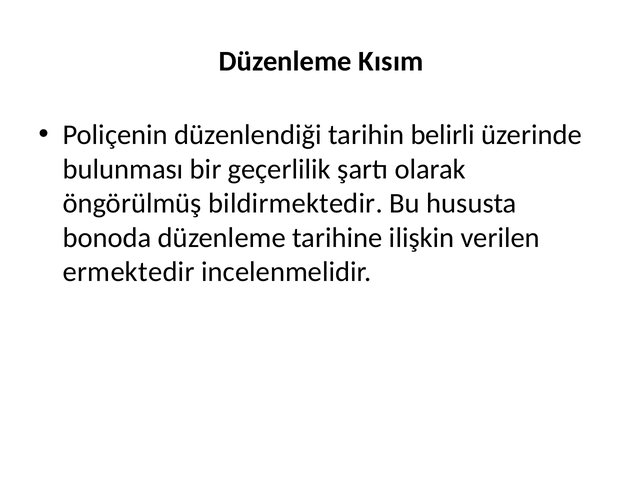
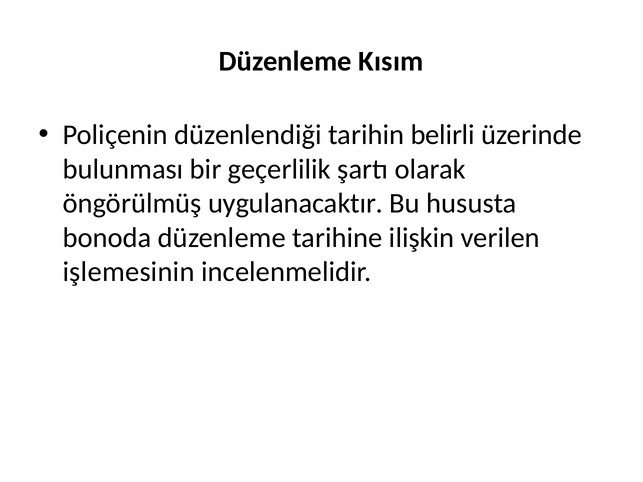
bildirmektedir: bildirmektedir -> uygulanacaktır
ermektedir: ermektedir -> işlemesinin
